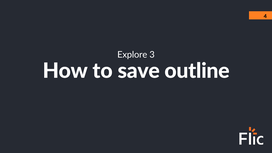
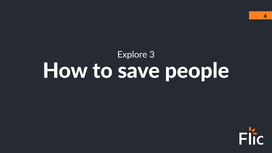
outline: outline -> people
